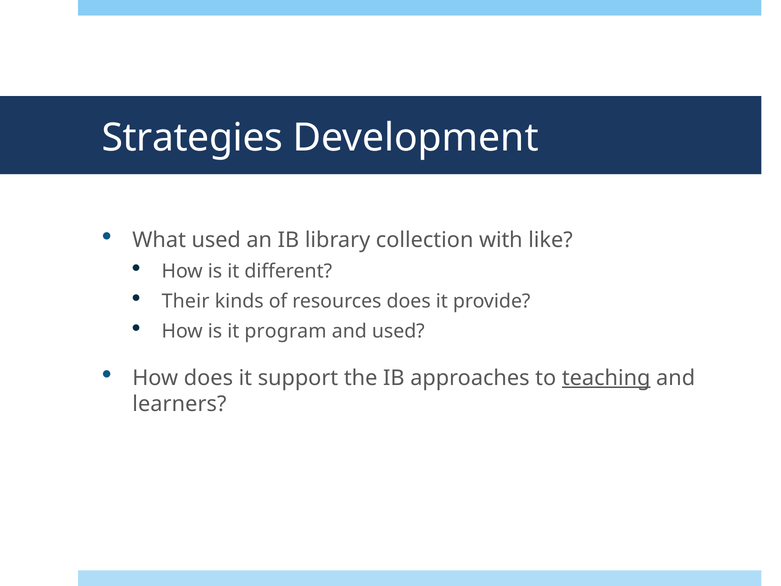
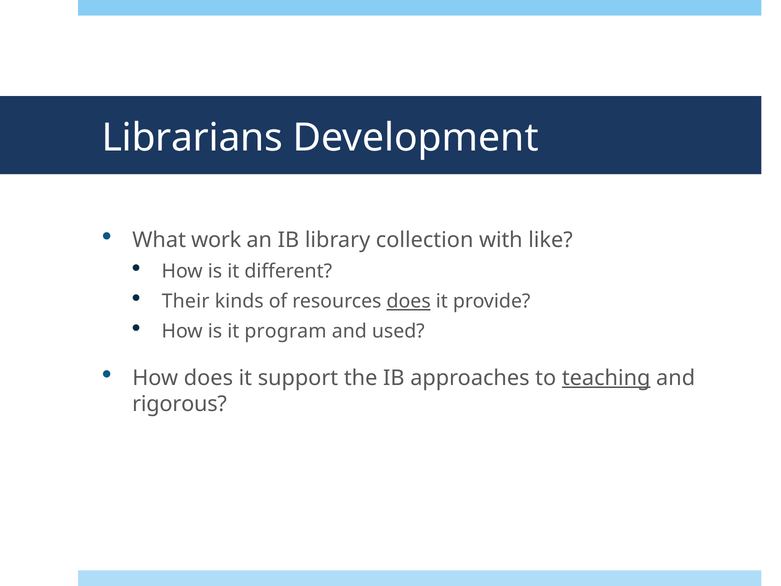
Strategies: Strategies -> Librarians
What used: used -> work
does at (409, 301) underline: none -> present
learners: learners -> rigorous
